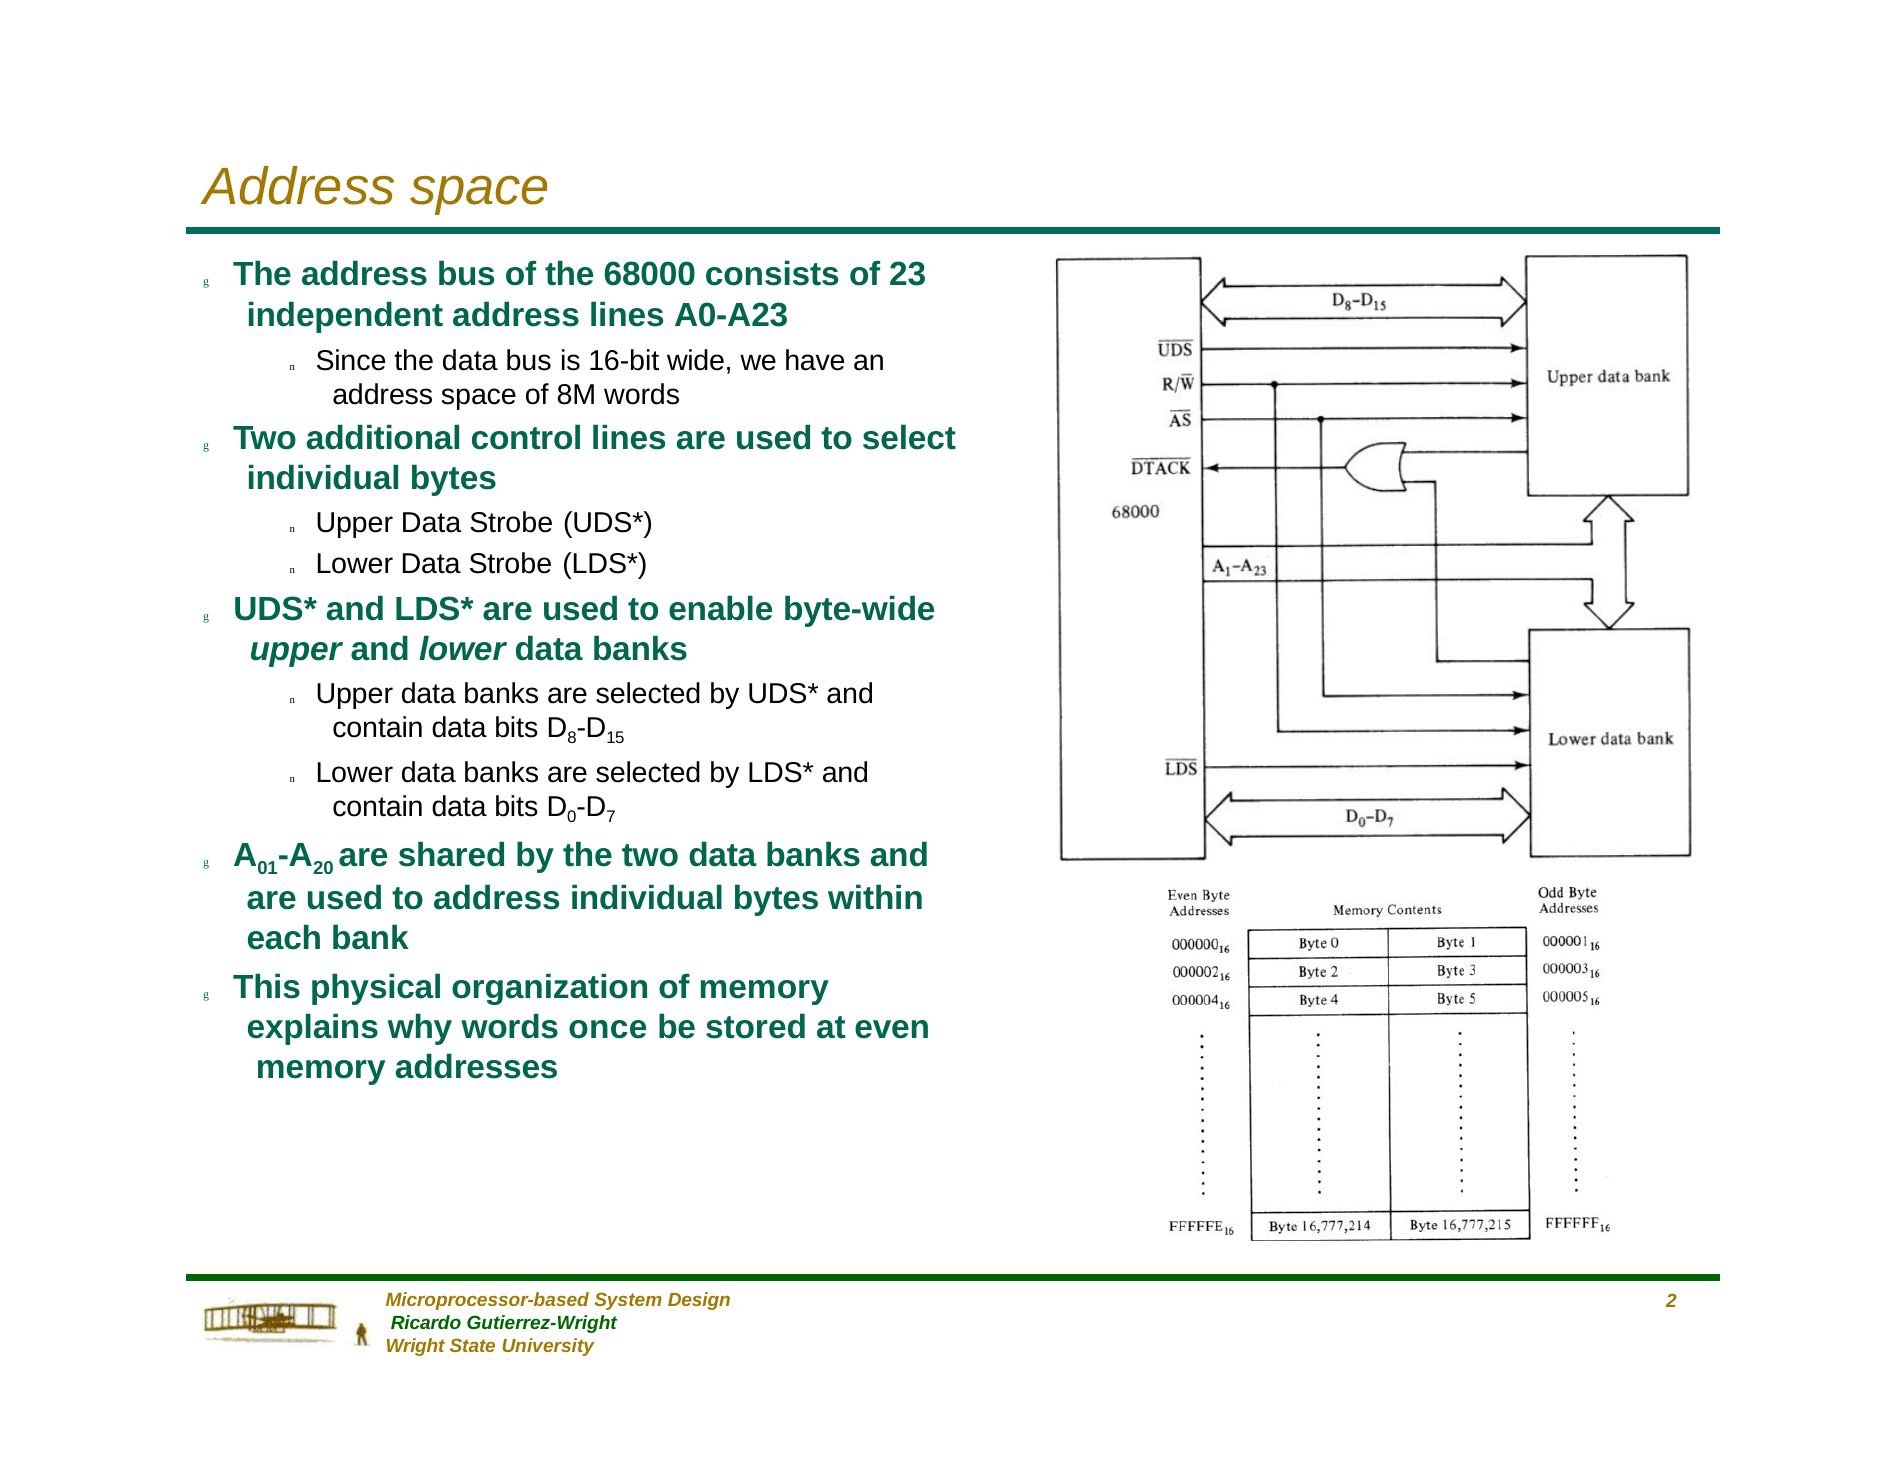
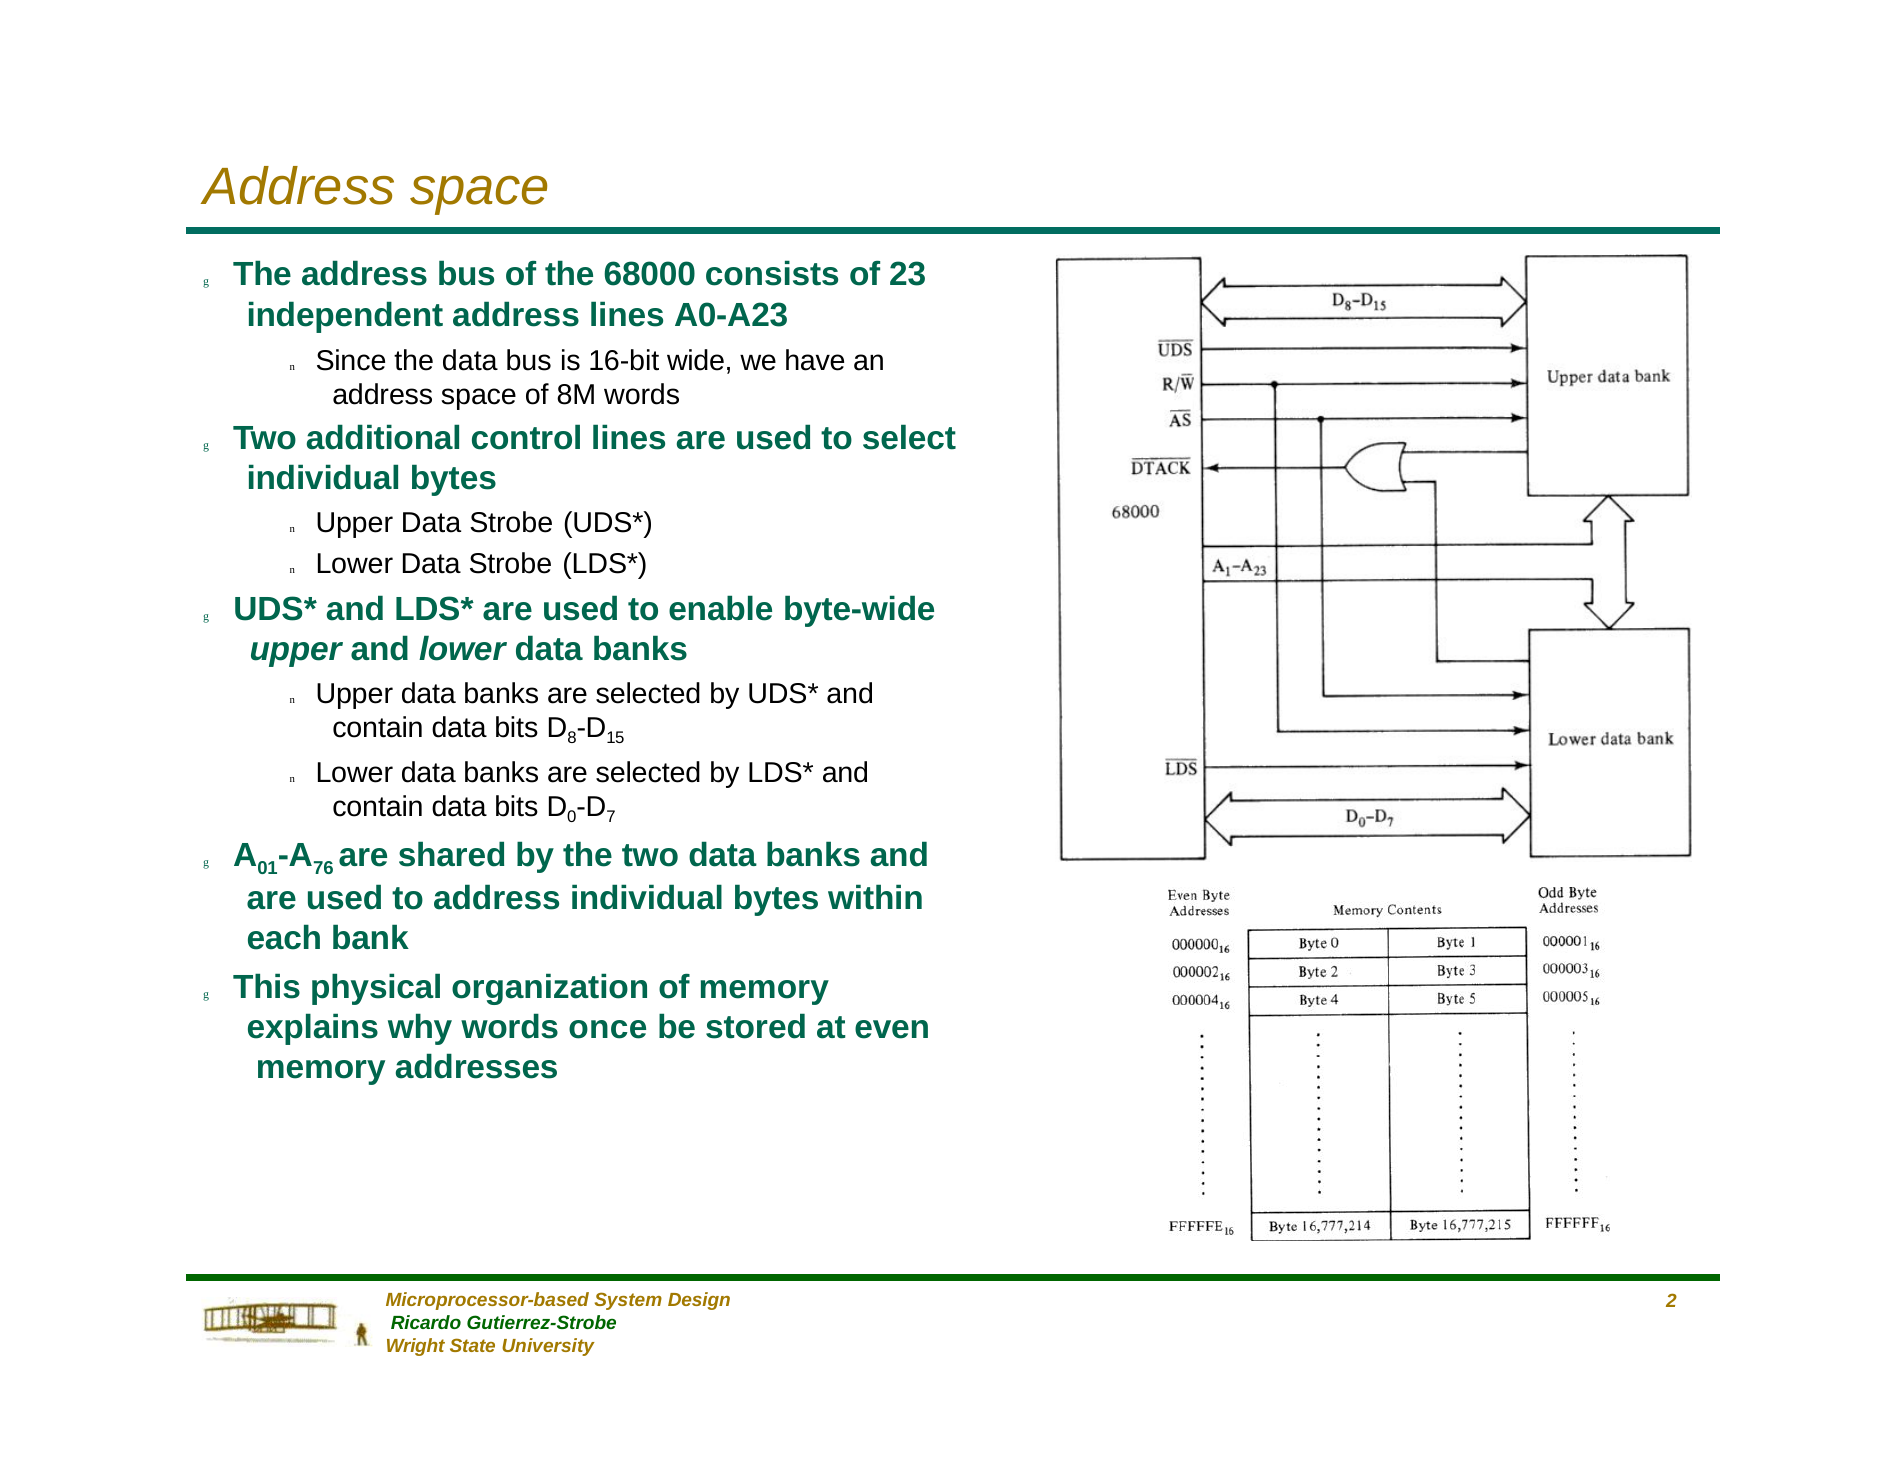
20: 20 -> 76
Gutierrez-Wright: Gutierrez-Wright -> Gutierrez-Strobe
